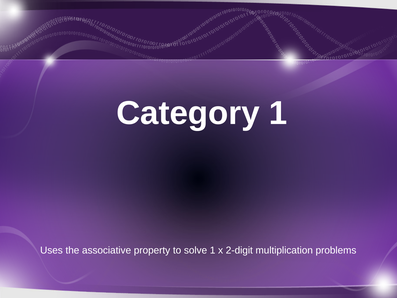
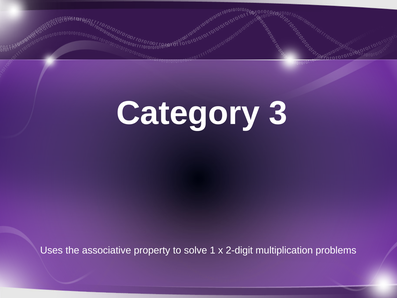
Category 1: 1 -> 3
